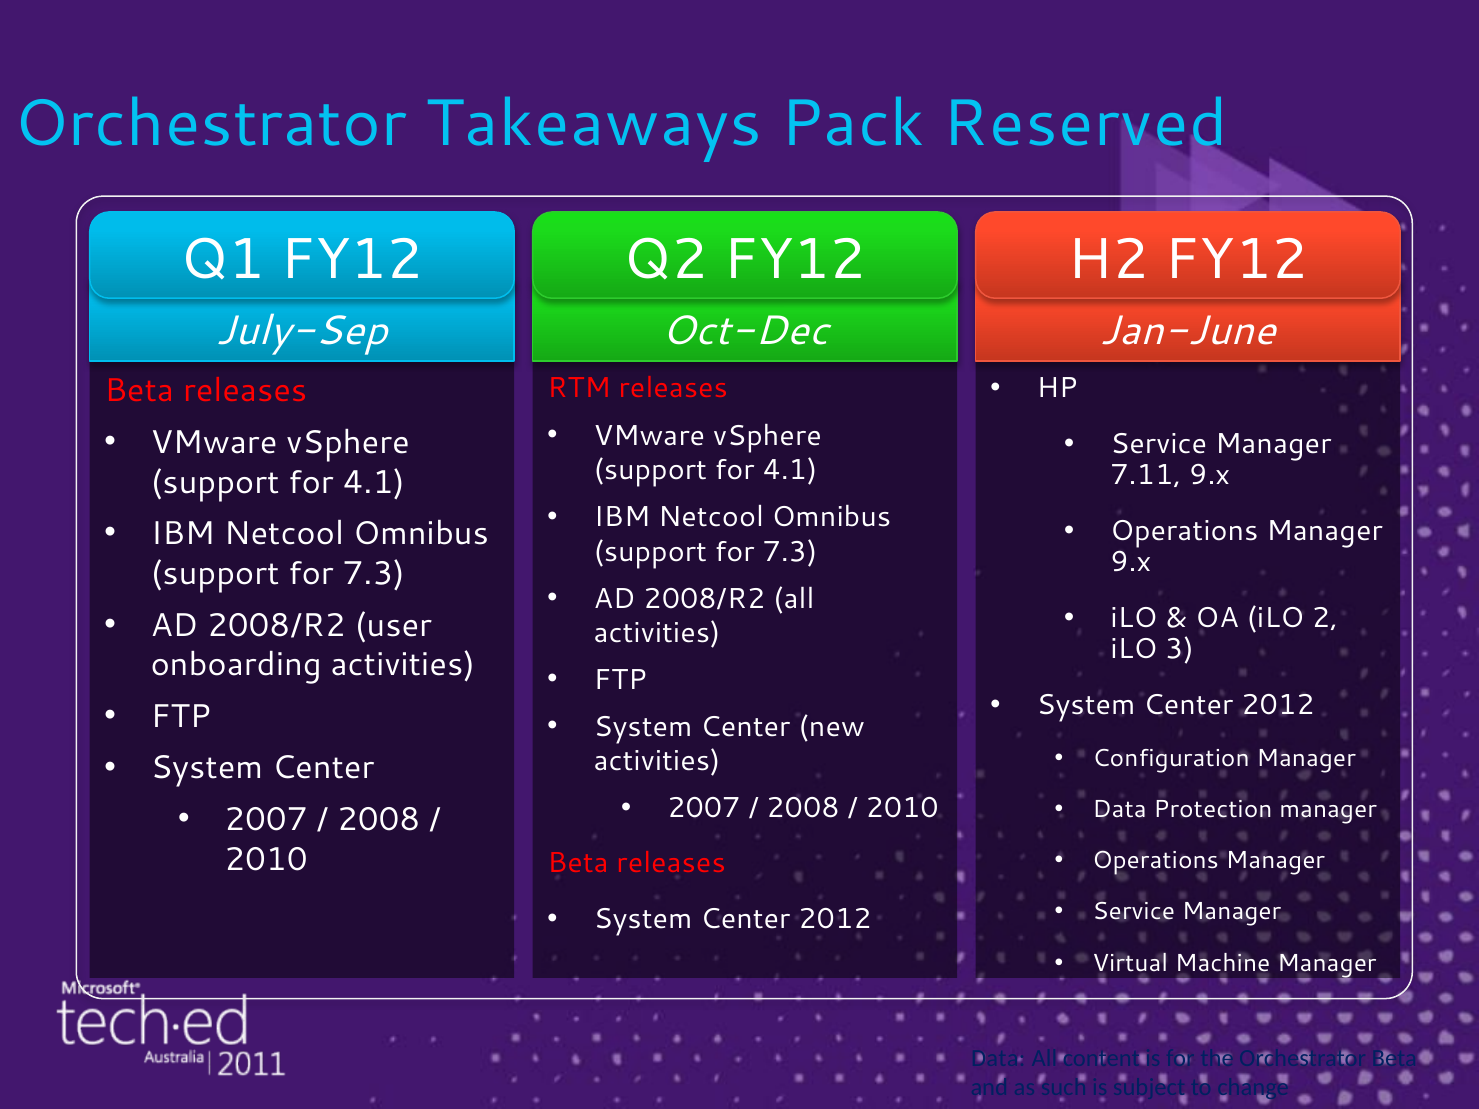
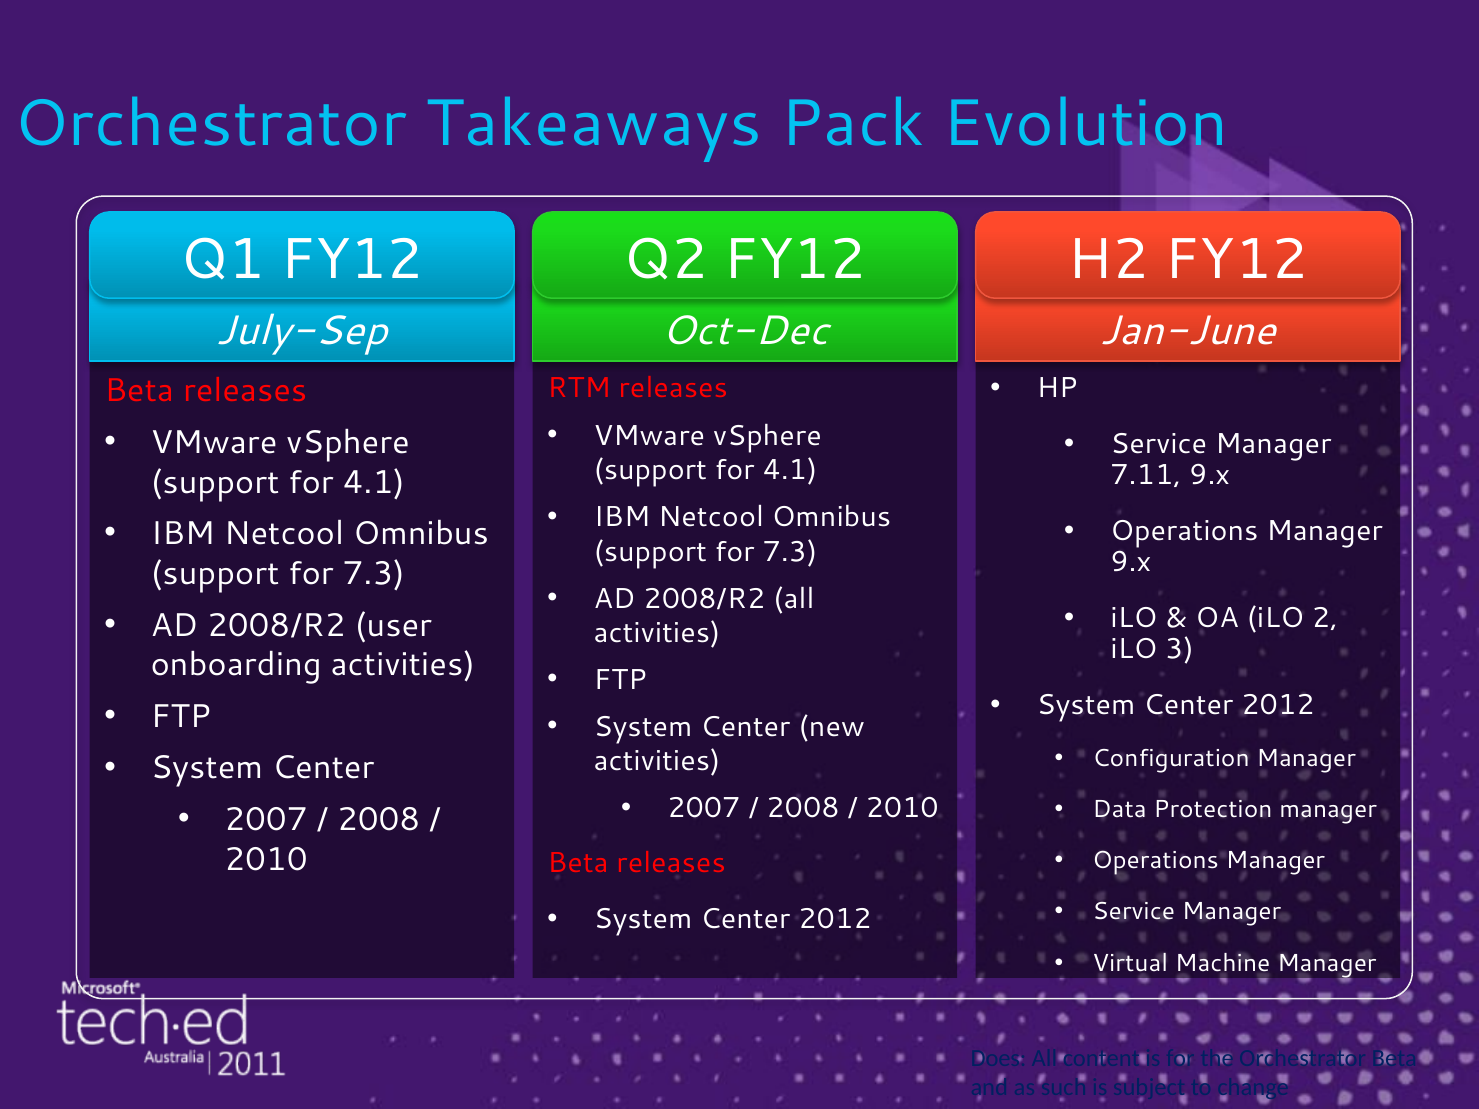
Reserved: Reserved -> Evolution
Data at (998, 1058): Data -> Does
